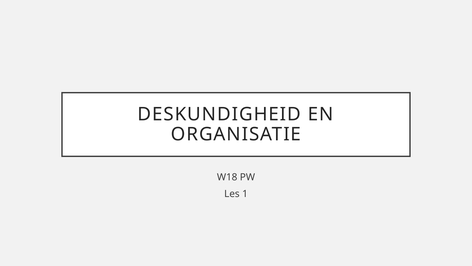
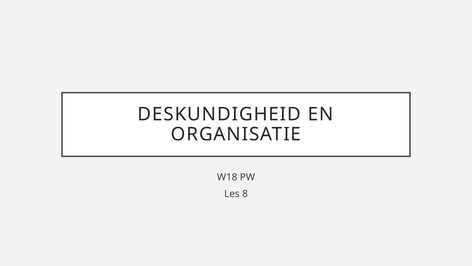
1: 1 -> 8
